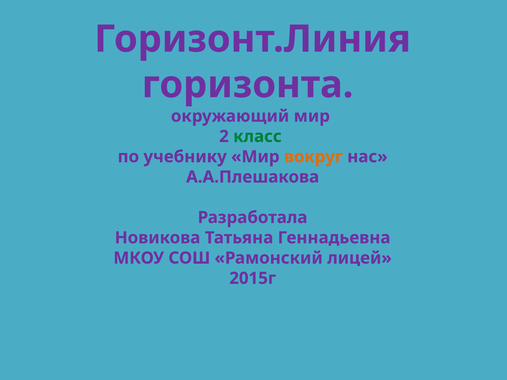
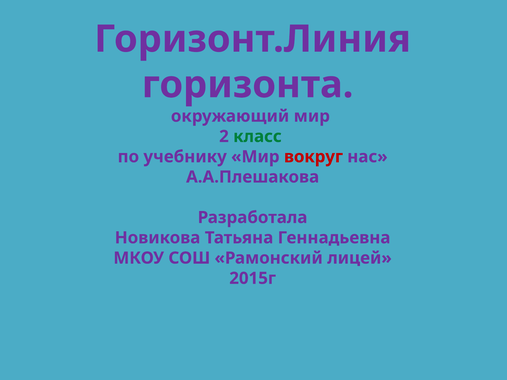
вокруг colour: orange -> red
